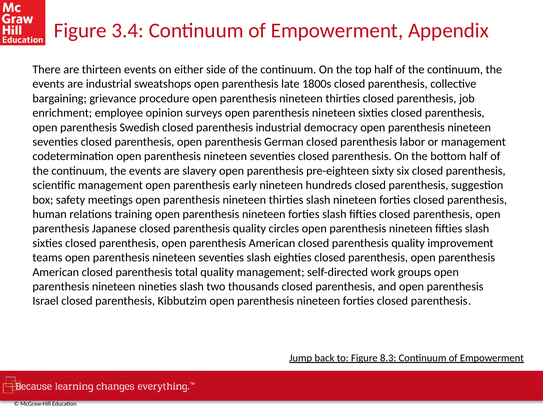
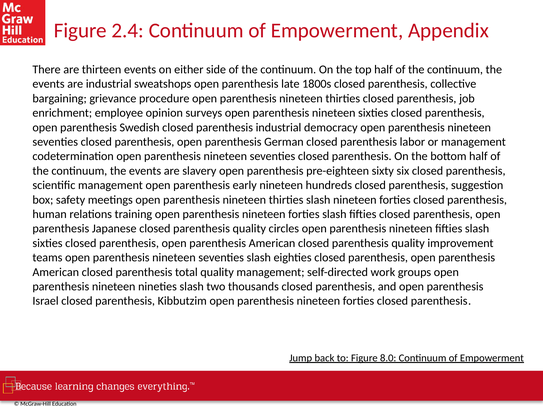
3.4: 3.4 -> 2.4
8.3: 8.3 -> 8.0
